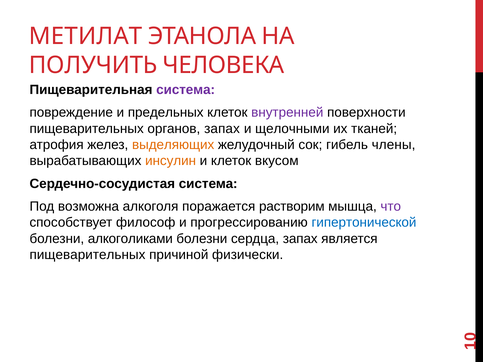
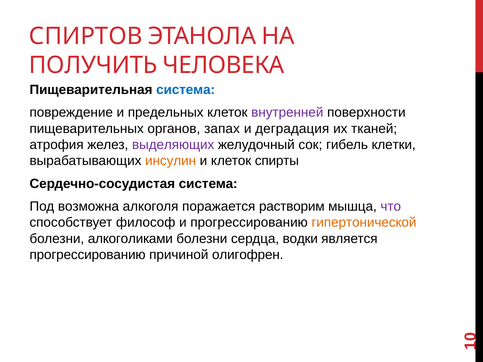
МЕТИЛАТ: МЕТИЛАТ -> СПИРТОВ
система at (186, 90) colour: purple -> blue
щелочными: щелочными -> деградация
выделяющих colour: orange -> purple
члены: члены -> клетки
вкусом: вкусом -> спирты
гипертонической colour: blue -> orange
сердца запах: запах -> водки
пищеварительных at (87, 255): пищеварительных -> прогрессированию
физически: физически -> олигофрен
